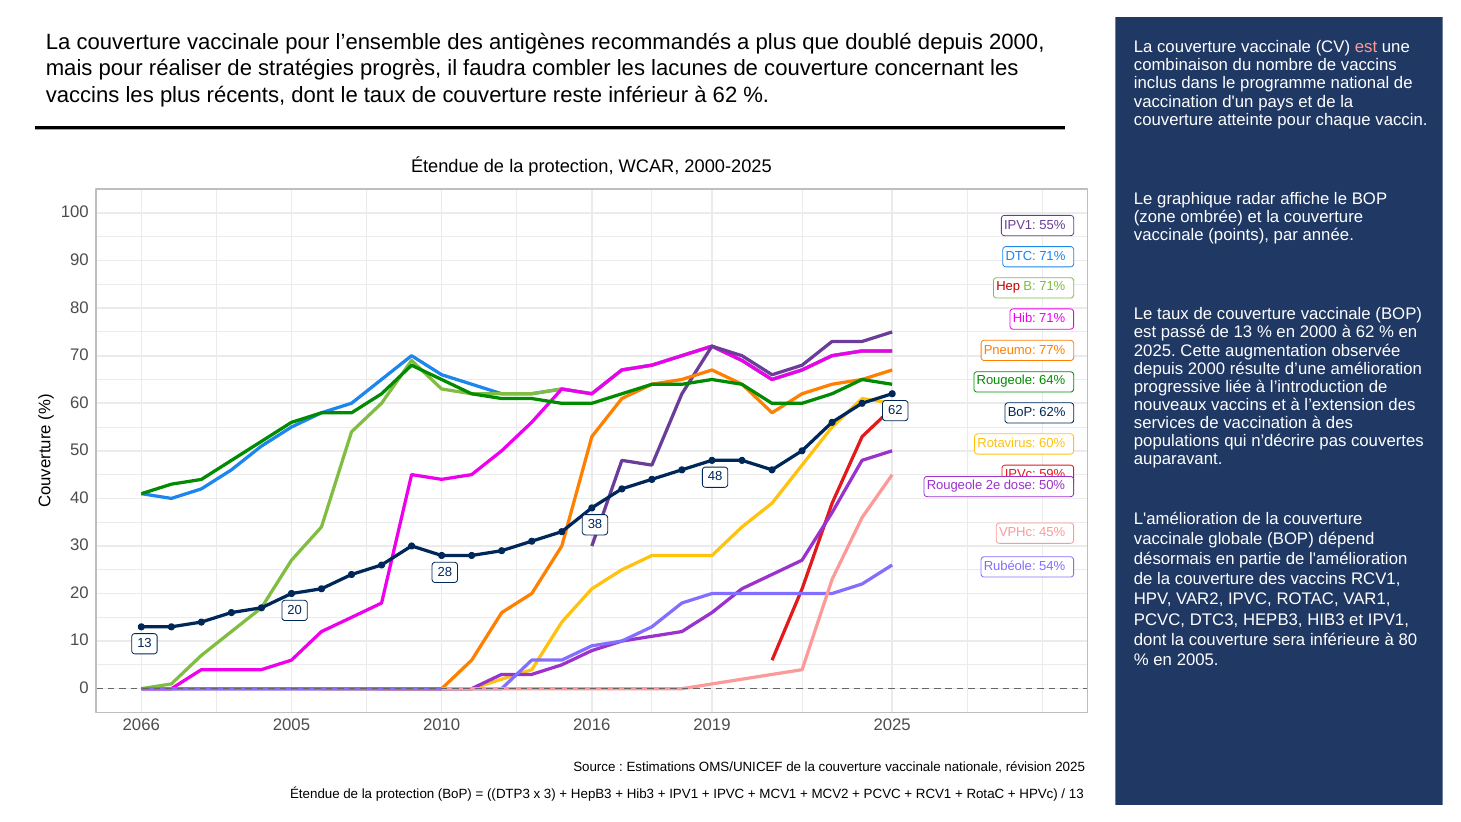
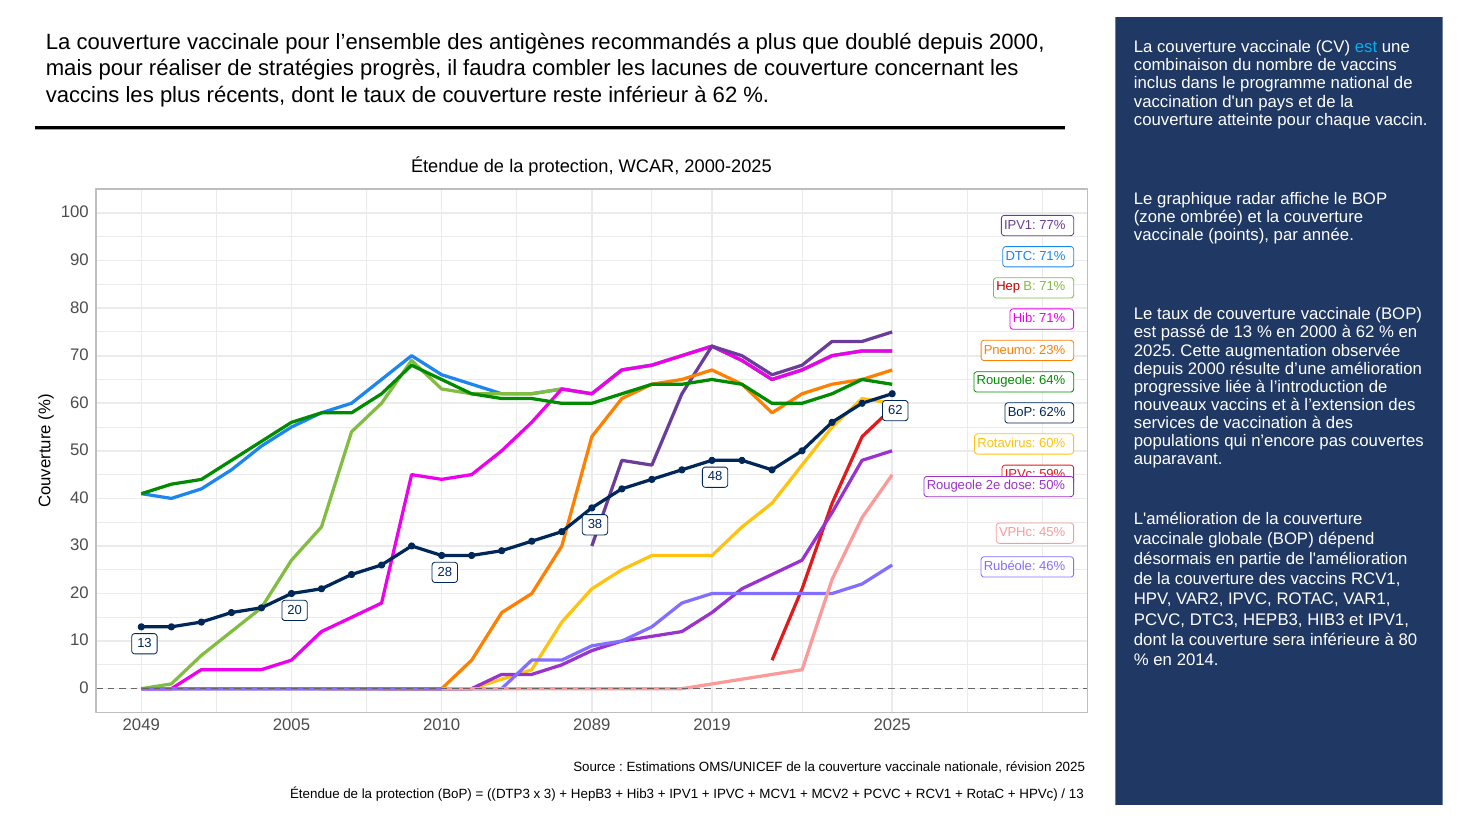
est at (1366, 47) colour: pink -> light blue
55%: 55% -> 77%
77%: 77% -> 23%
n’décrire: n’décrire -> n’encore
54%: 54% -> 46%
en 2005: 2005 -> 2014
2066: 2066 -> 2049
2016: 2016 -> 2089
